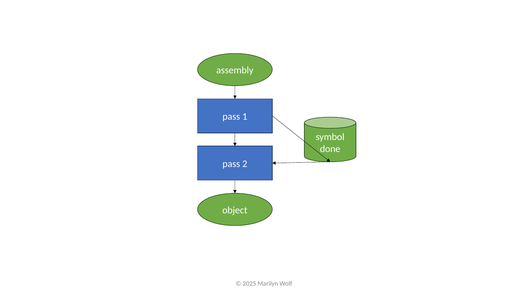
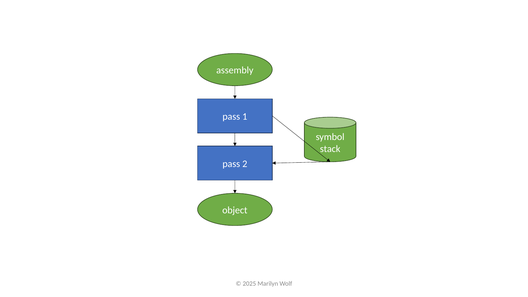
done: done -> stack
